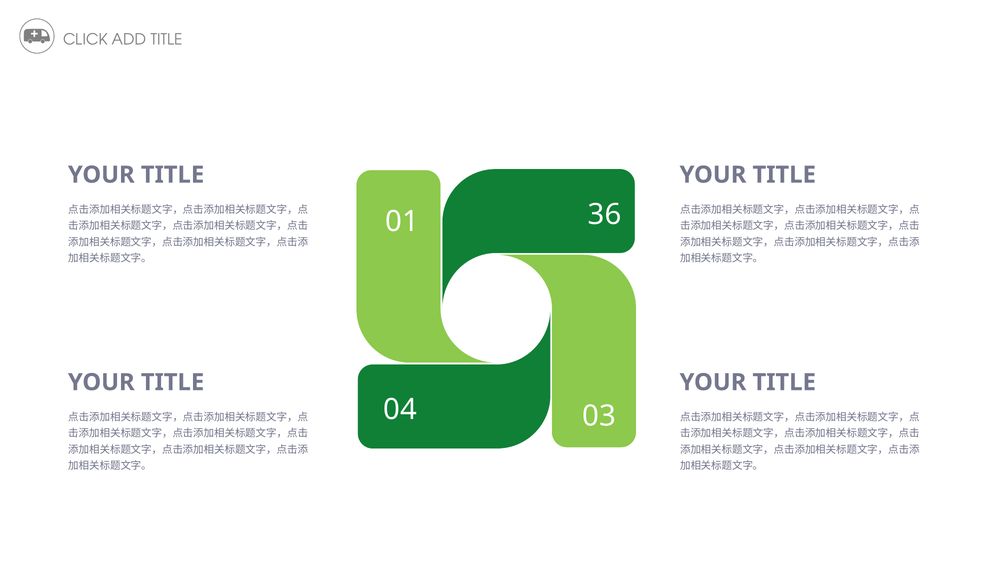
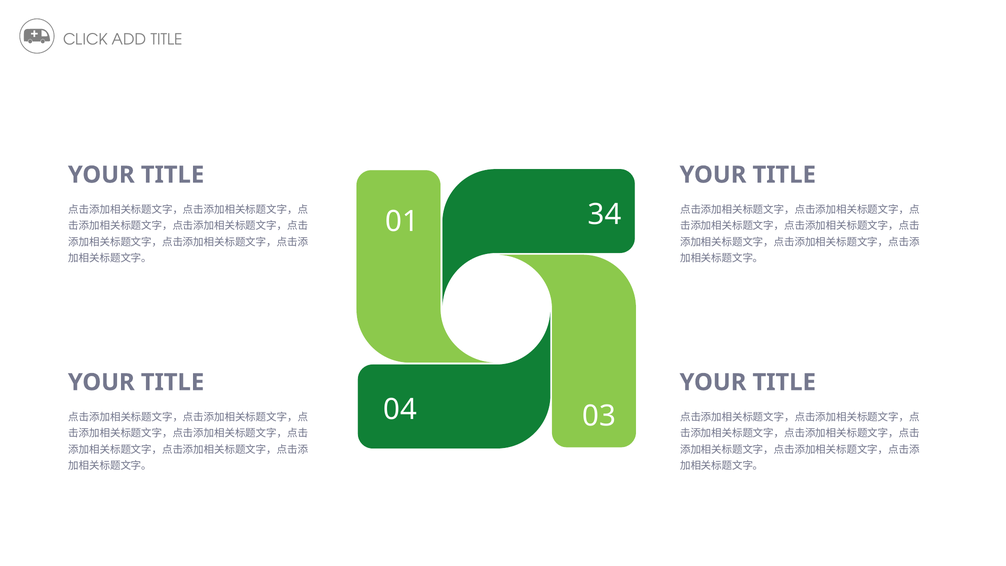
36: 36 -> 34
